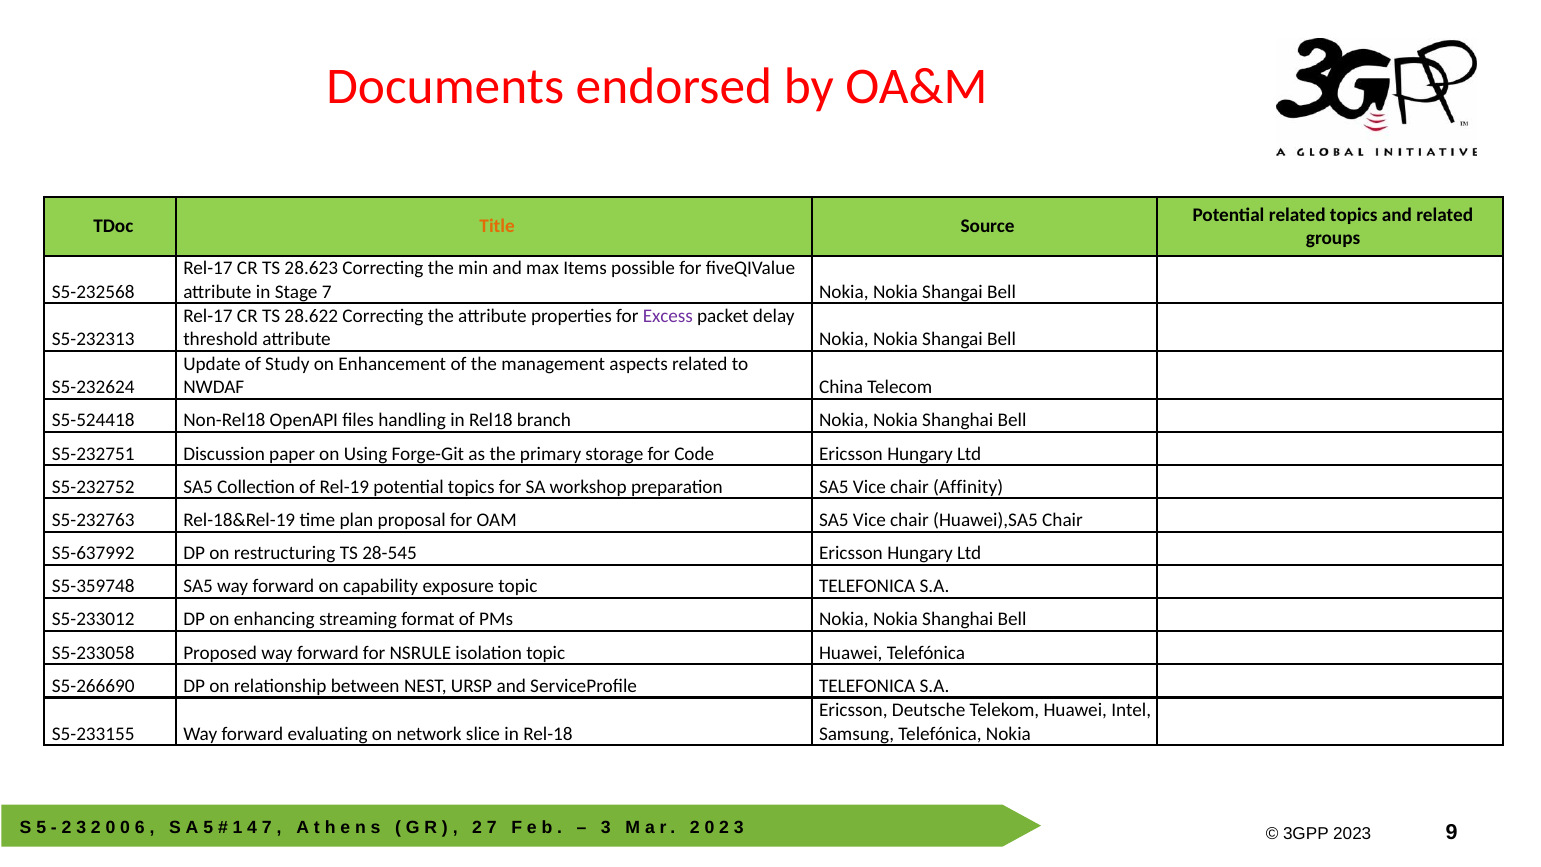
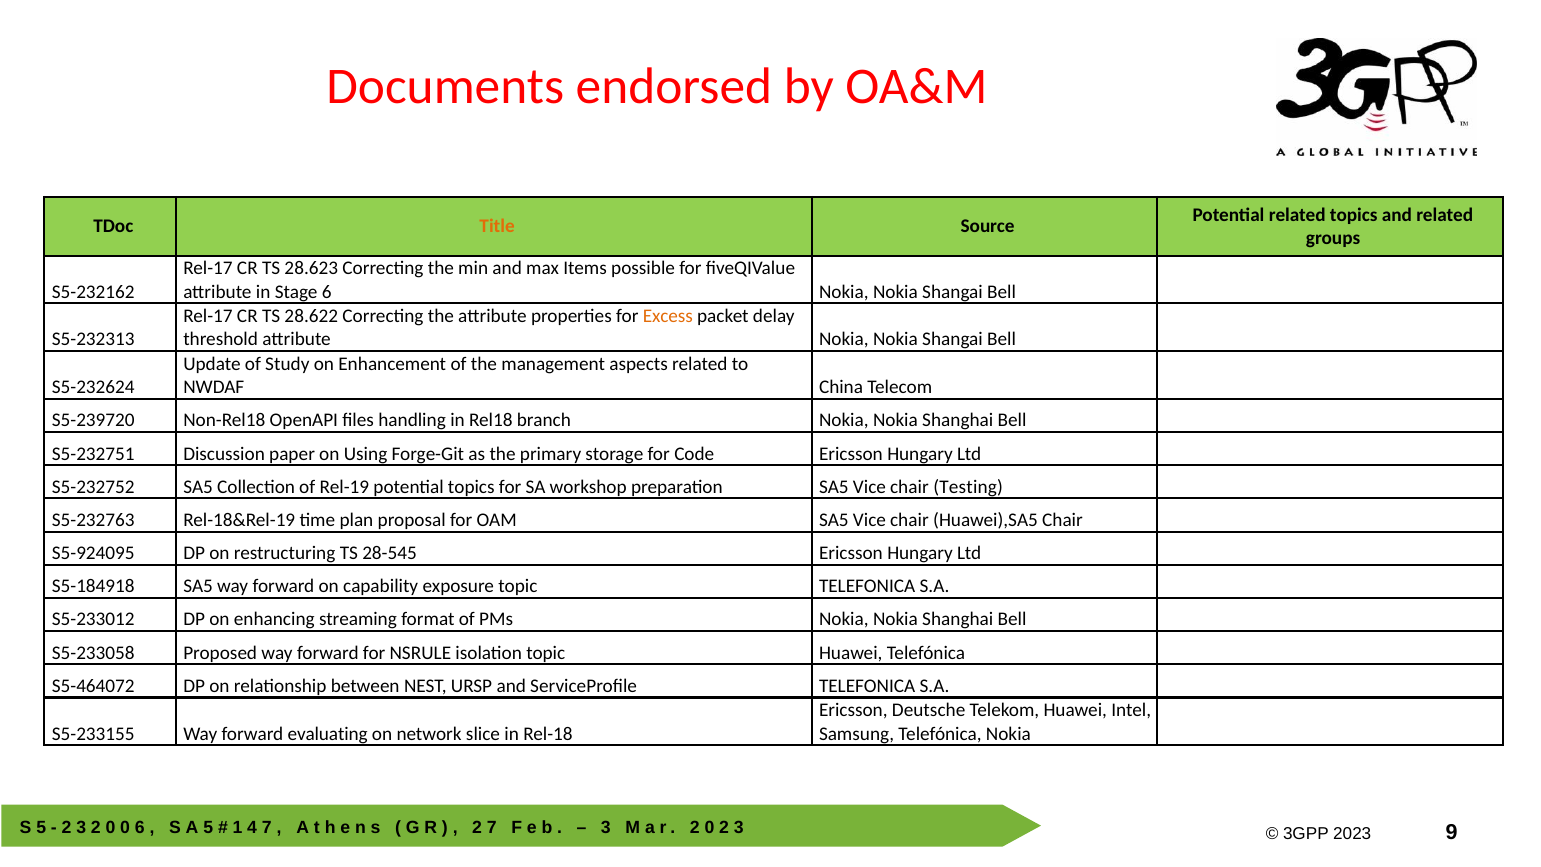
S5-232568: S5-232568 -> S5-232162
Stage 7: 7 -> 6
Excess colour: purple -> orange
S5-524418: S5-524418 -> S5-239720
Affinity: Affinity -> Testing
S5-637992: S5-637992 -> S5-924095
S5-359748: S5-359748 -> S5-184918
S5-266690: S5-266690 -> S5-464072
